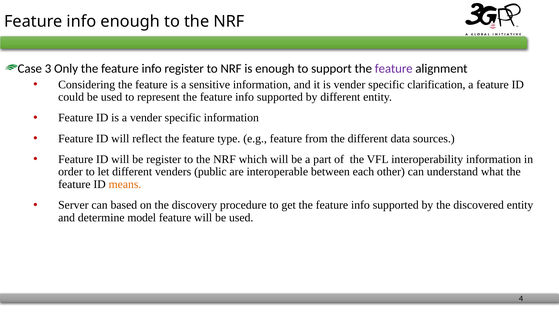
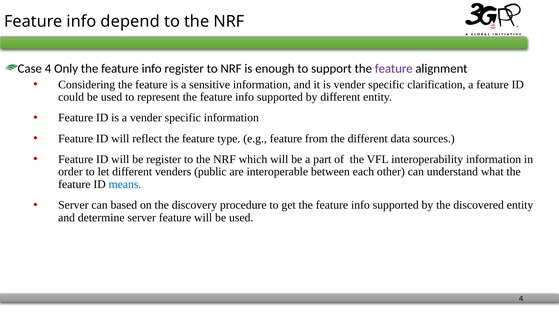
info enough: enough -> depend
Case 3: 3 -> 4
means colour: orange -> blue
determine model: model -> server
